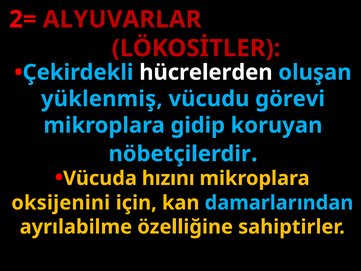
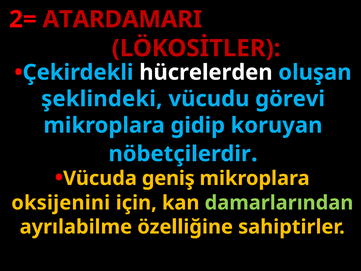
ALYUVARLAR: ALYUVARLAR -> ATARDAMARI
yüklenmiş: yüklenmiş -> şeklindeki
hızını: hızını -> geniş
damarlarından colour: light blue -> light green
